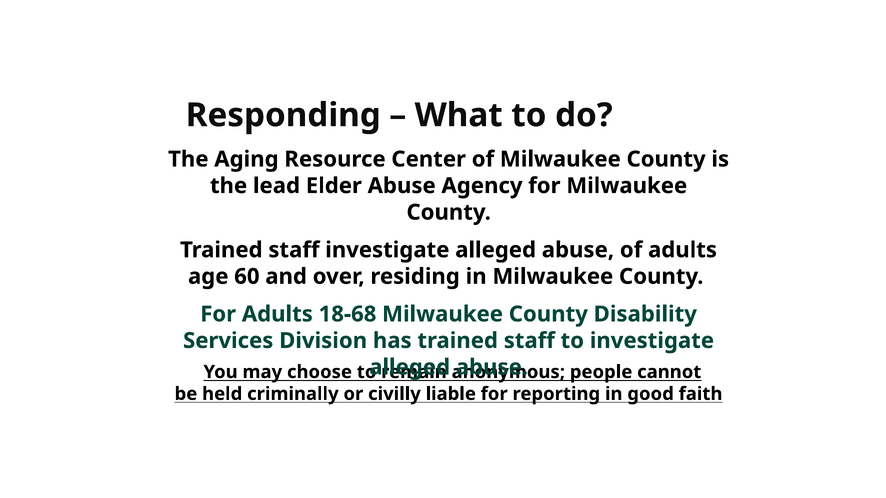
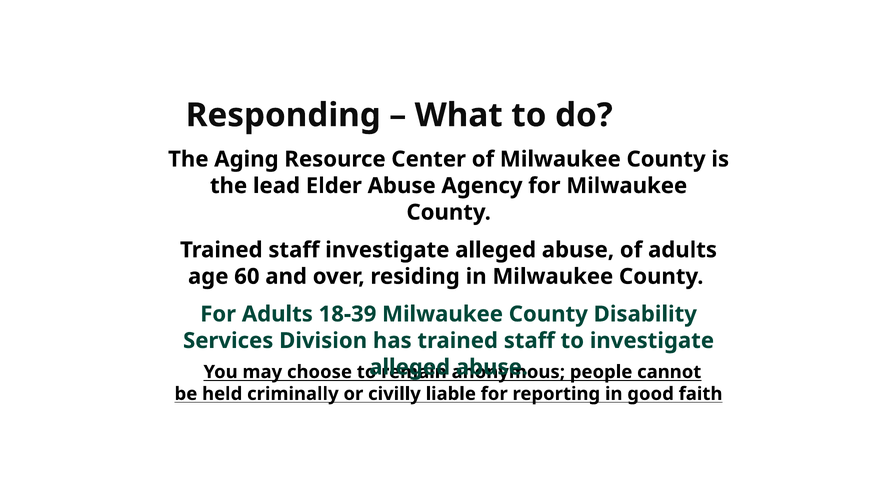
18-68: 18-68 -> 18-39
